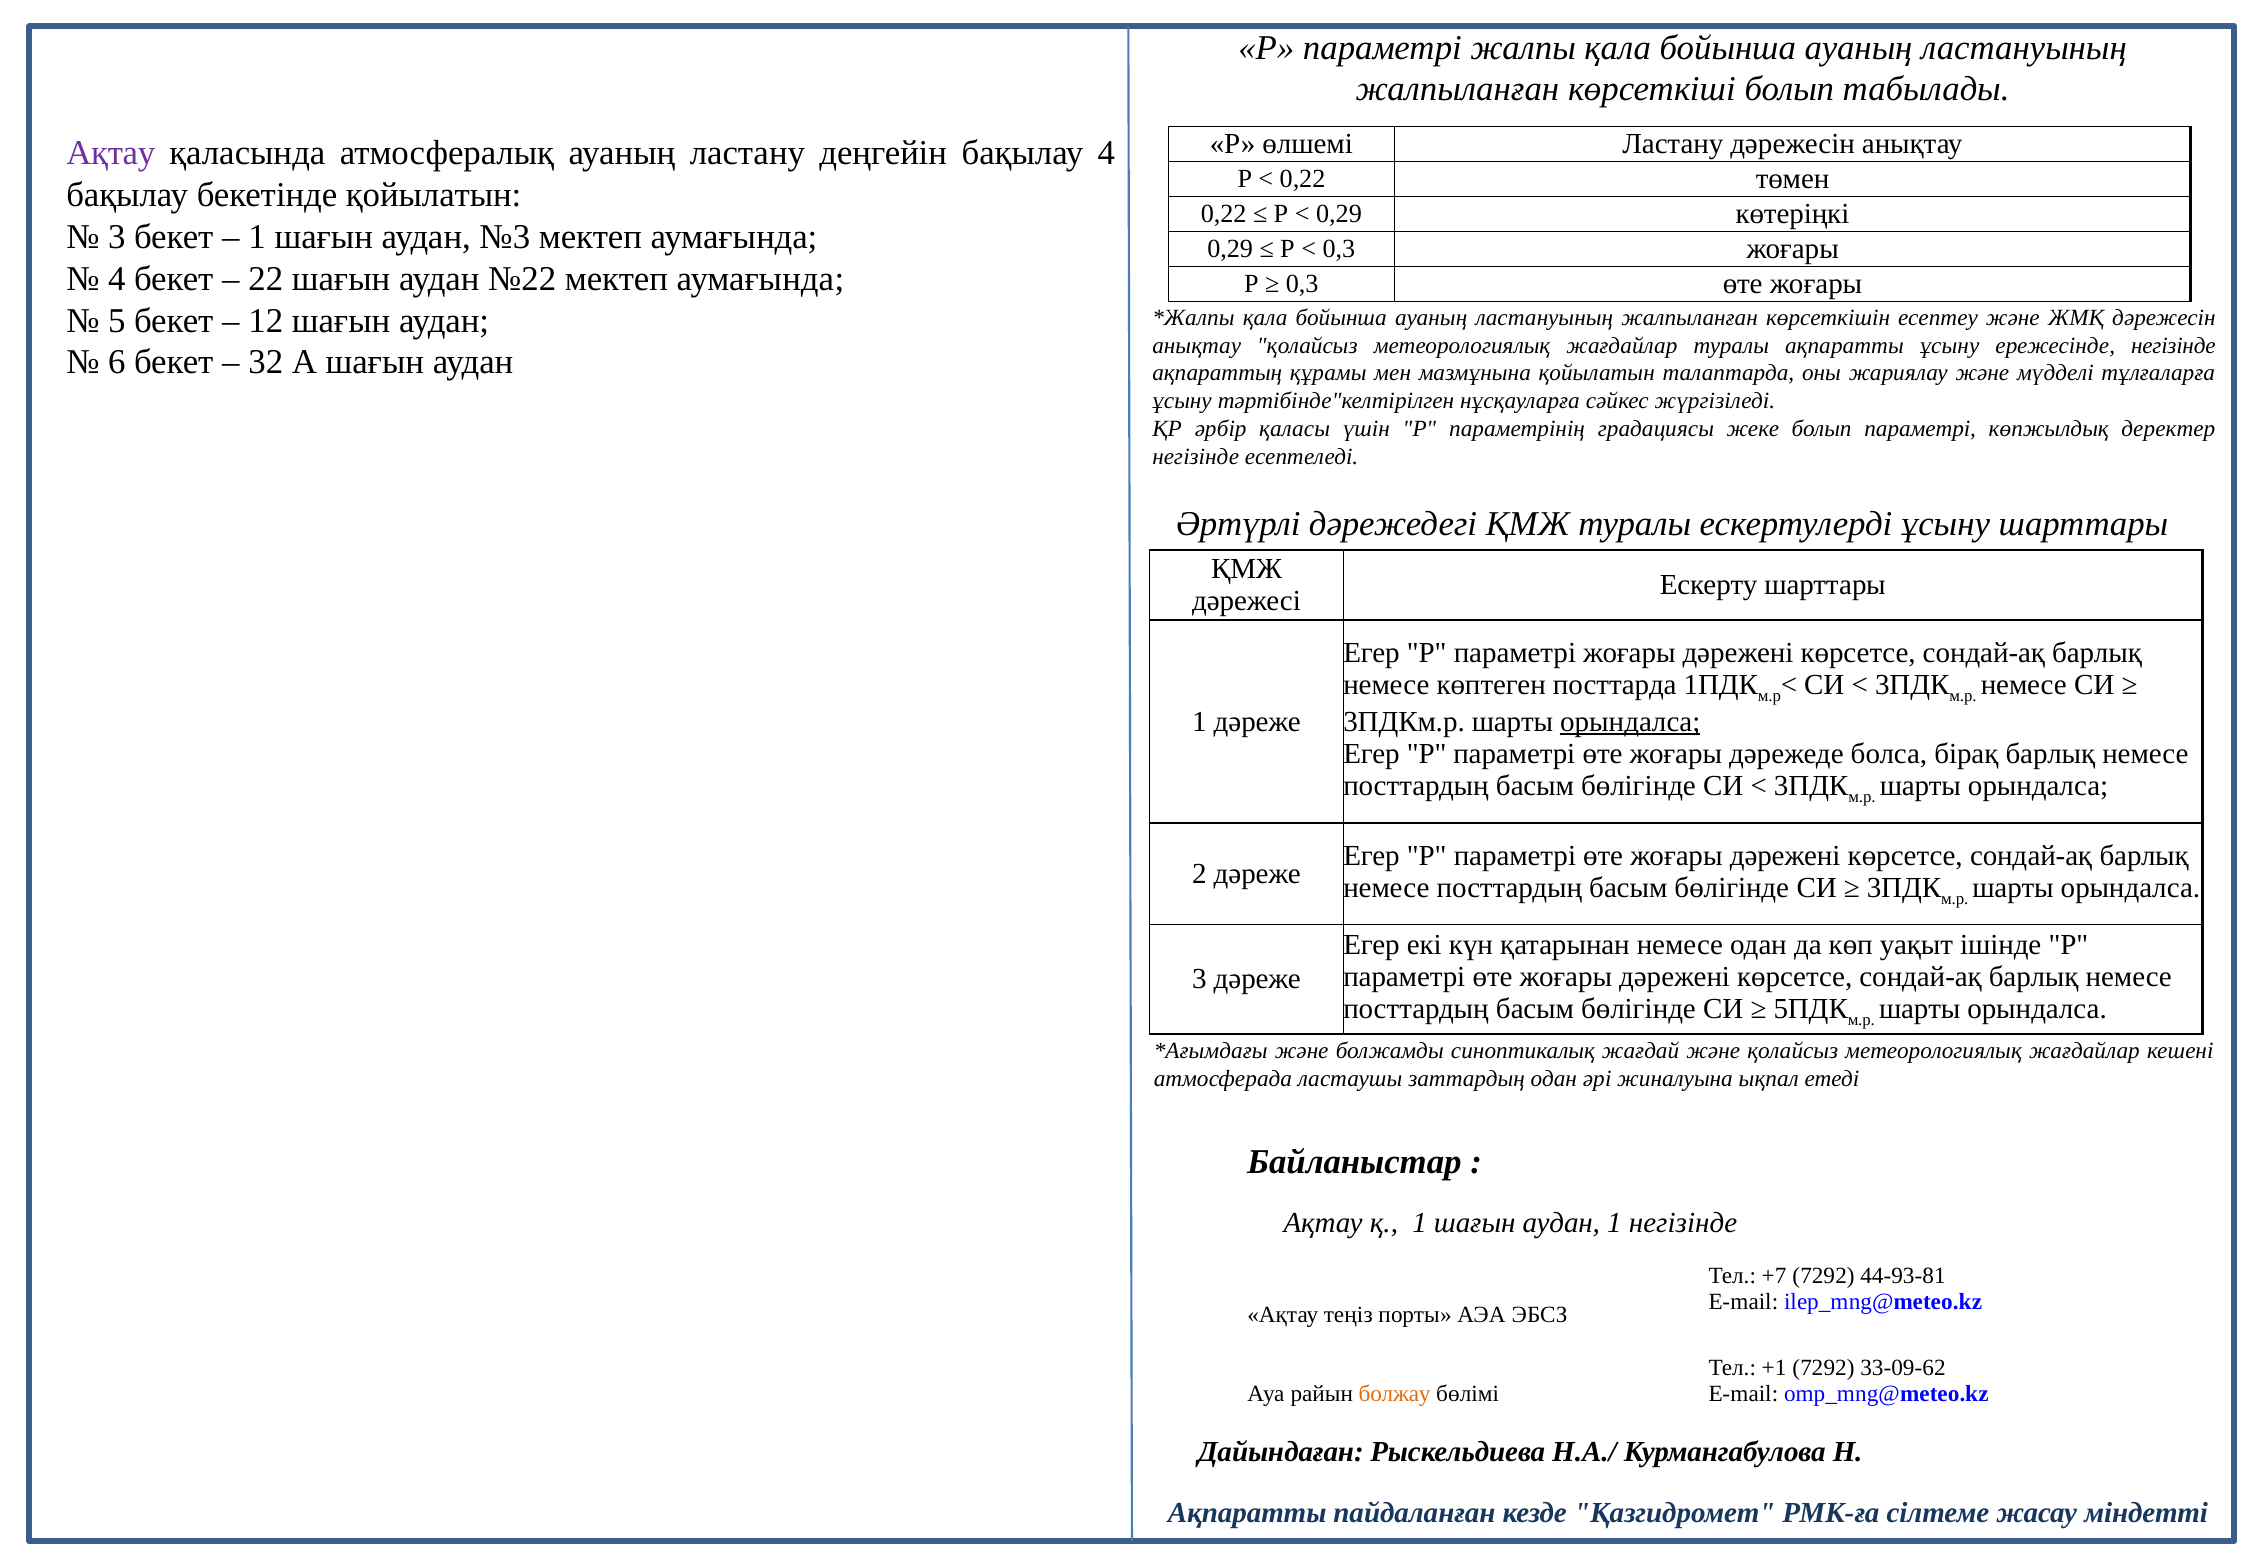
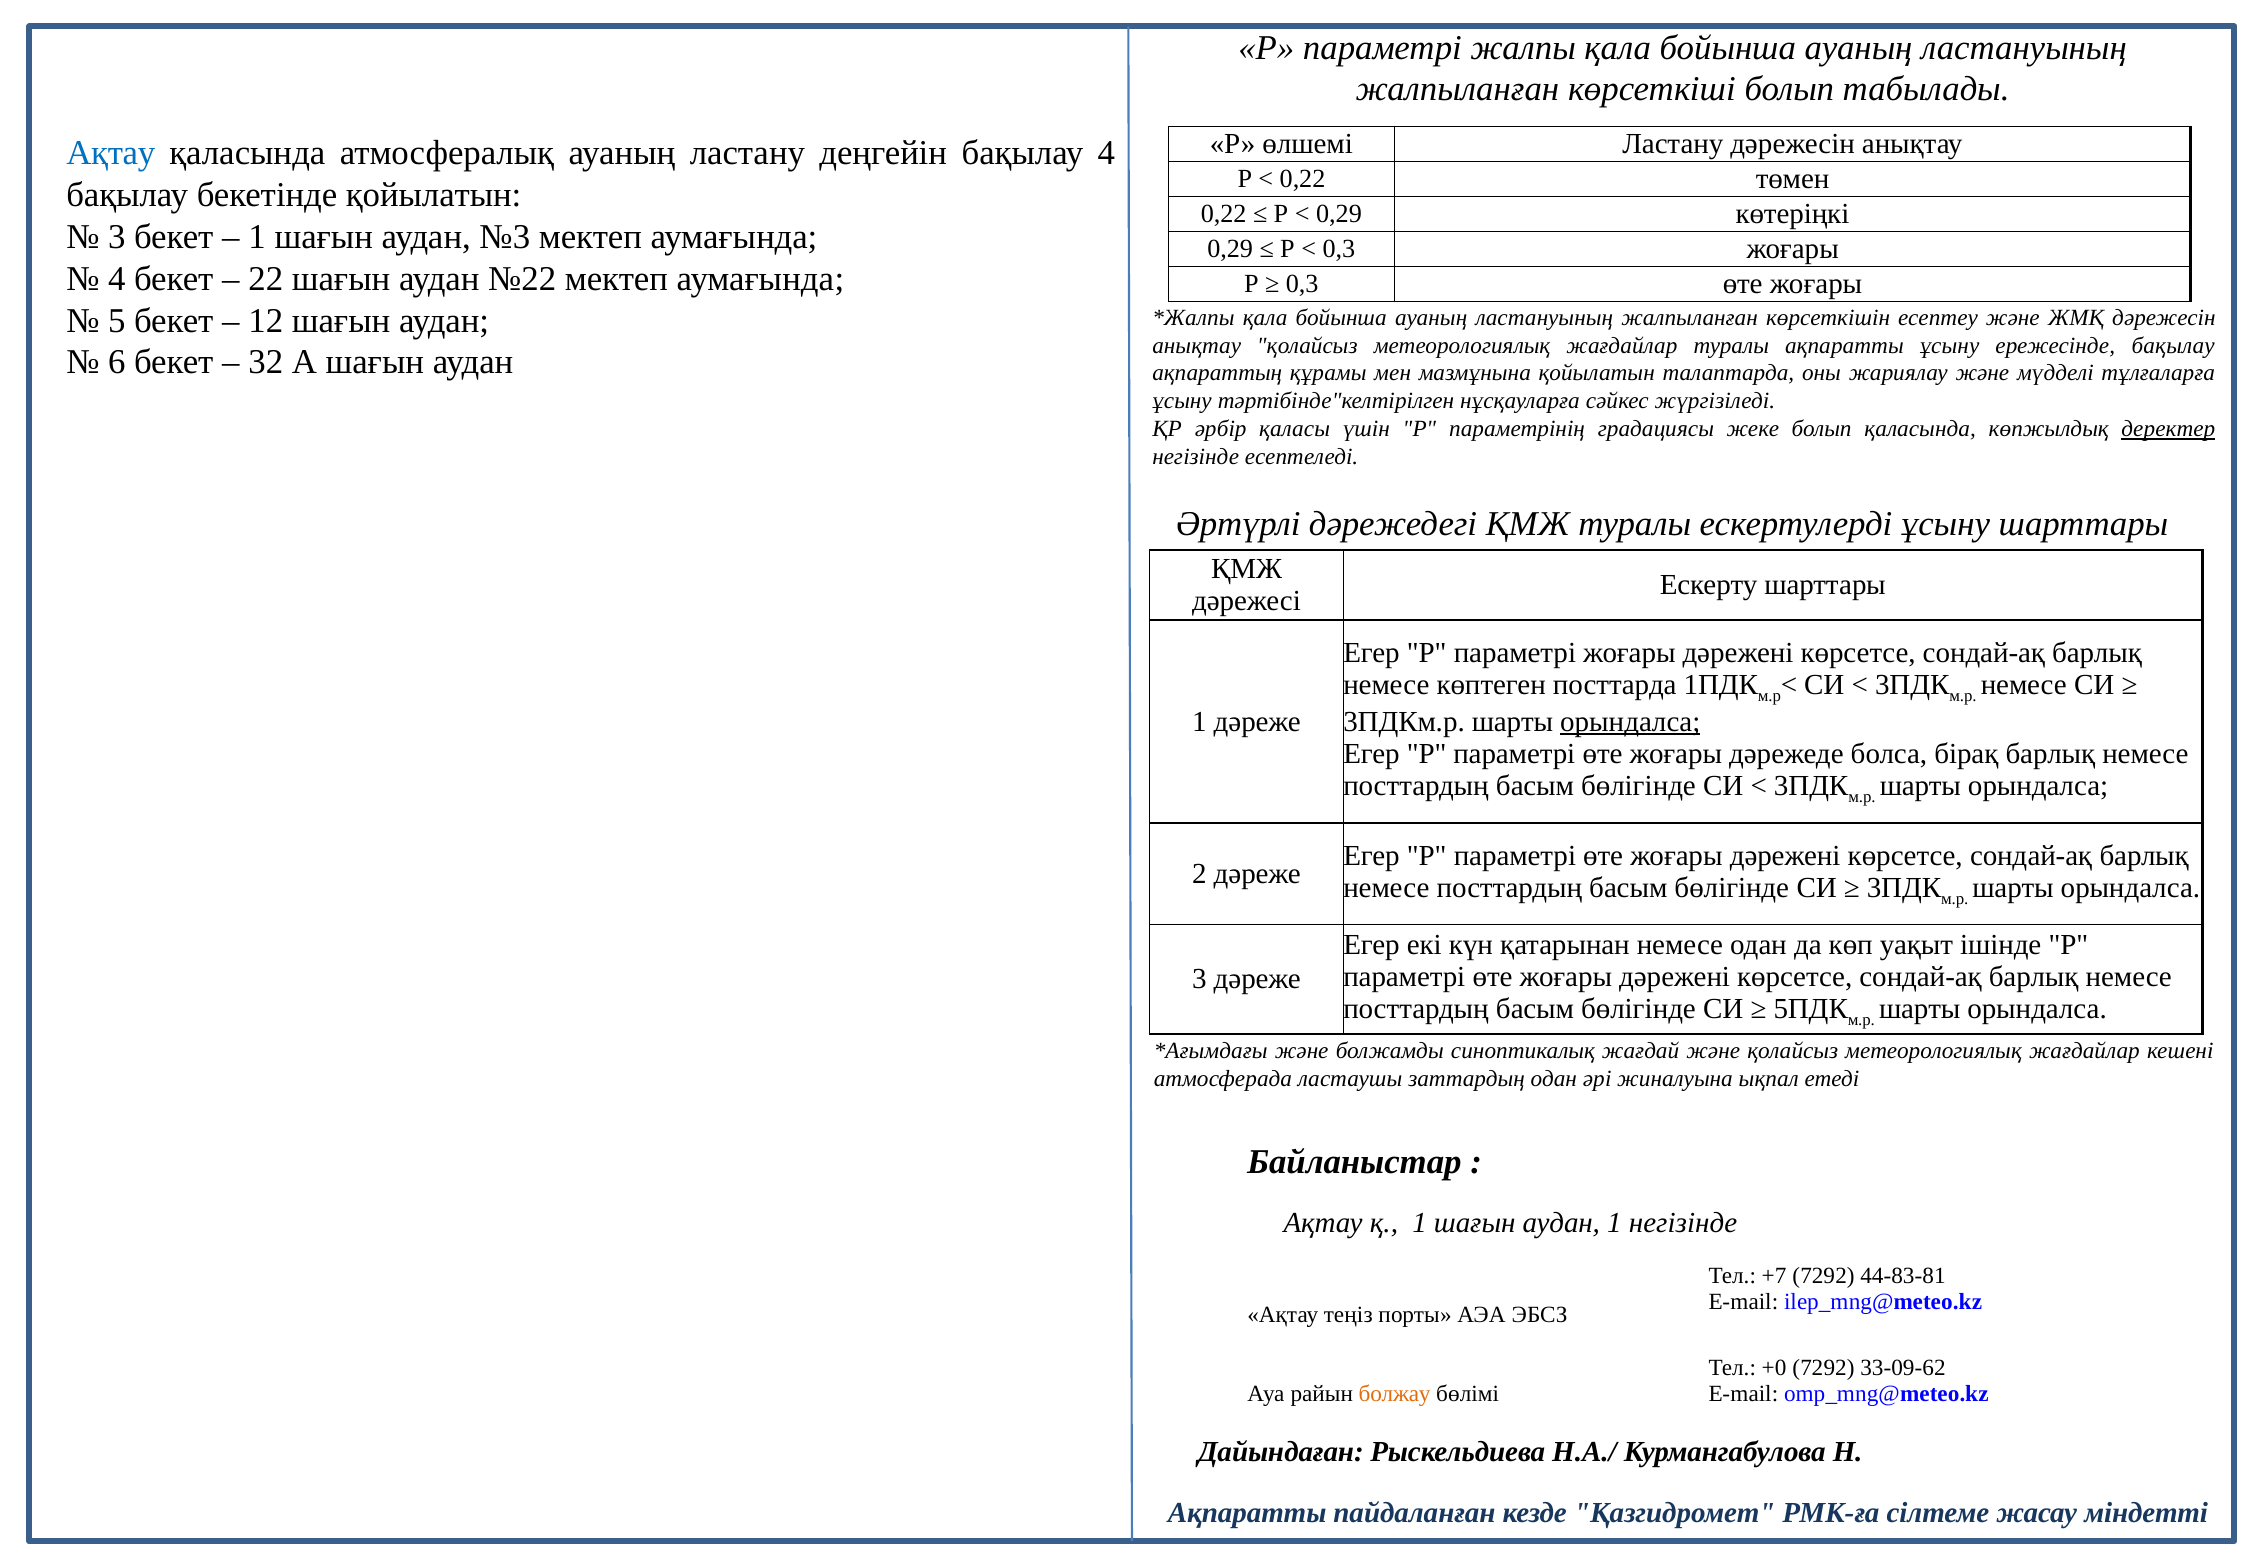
Ақтау at (111, 153) colour: purple -> blue
ережесінде негізінде: негізінде -> бақылау
болып параметрі: параметрі -> қаласында
деректер underline: none -> present
44-93-81: 44-93-81 -> 44-83-81
+1: +1 -> +0
